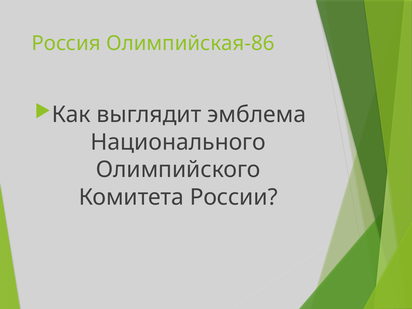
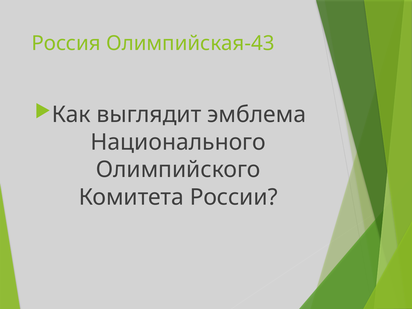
Олимпийская-86: Олимпийская-86 -> Олимпийская-43
